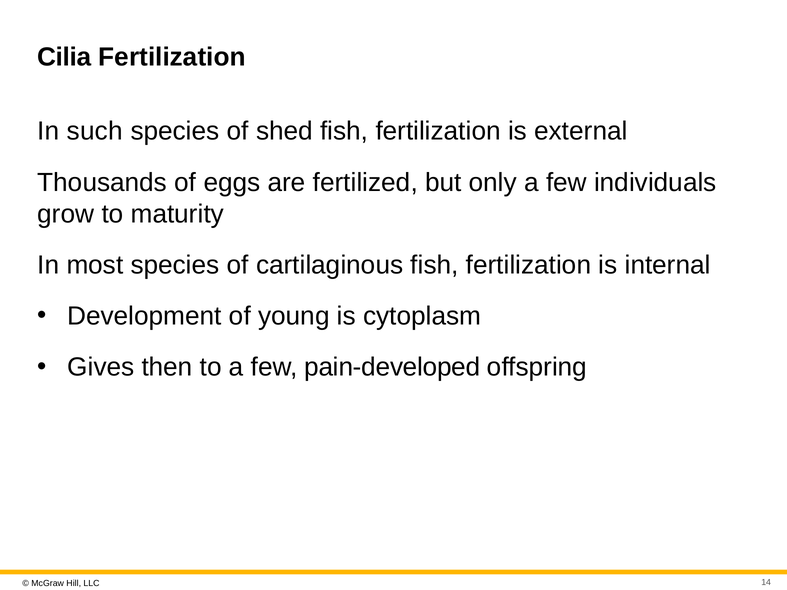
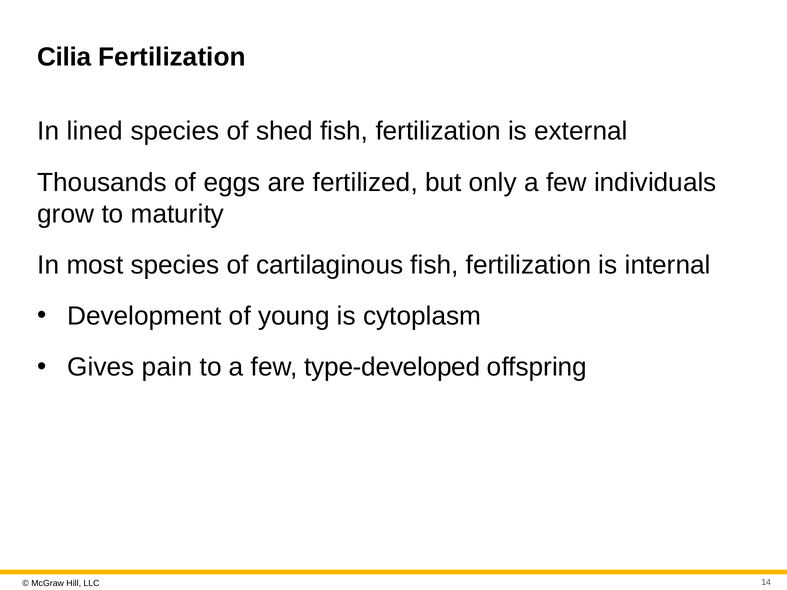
such: such -> lined
then: then -> pain
pain-developed: pain-developed -> type-developed
